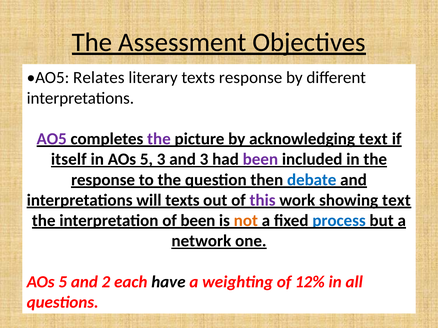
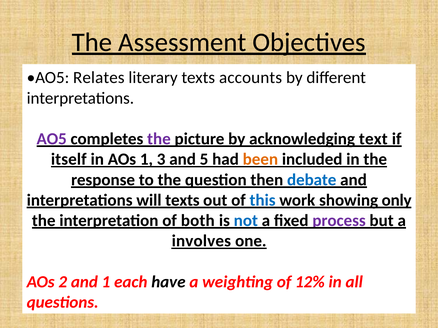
texts response: response -> accounts
in AOs 5: 5 -> 1
and 3: 3 -> 5
been at (260, 160) colour: purple -> orange
this colour: purple -> blue
showing text: text -> only
of been: been -> both
not colour: orange -> blue
process colour: blue -> purple
network: network -> involves
5 at (63, 282): 5 -> 2
and 2: 2 -> 1
